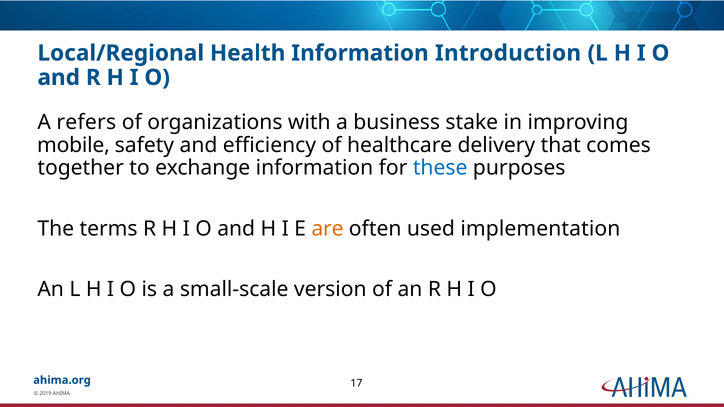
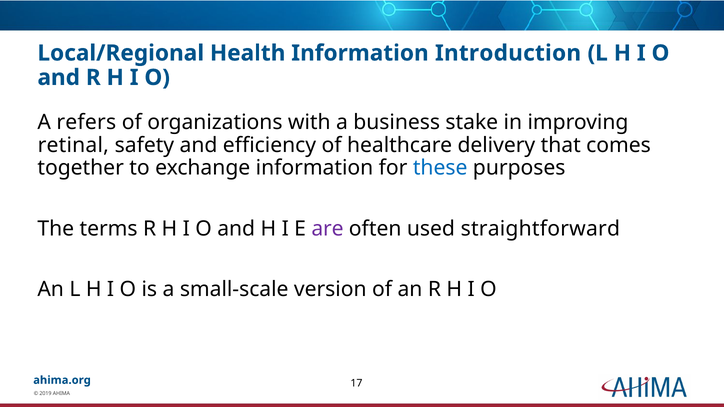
mobile: mobile -> retinal
are colour: orange -> purple
implementation: implementation -> straightforward
